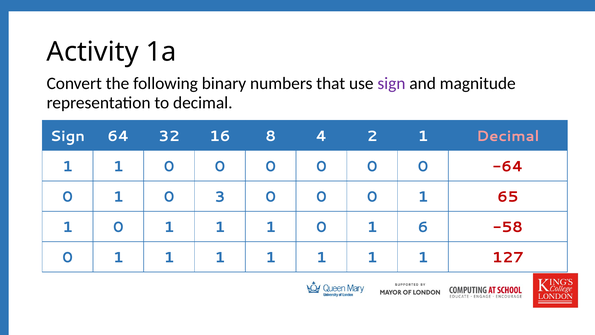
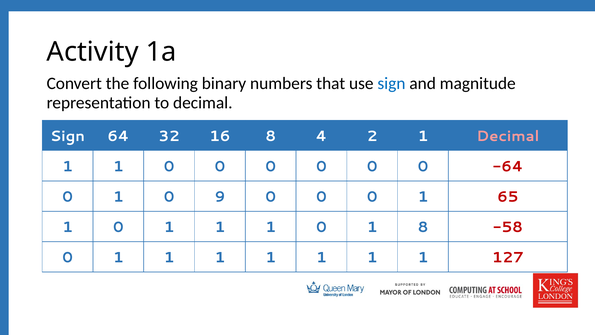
sign at (391, 83) colour: purple -> blue
3: 3 -> 9
1 6: 6 -> 8
